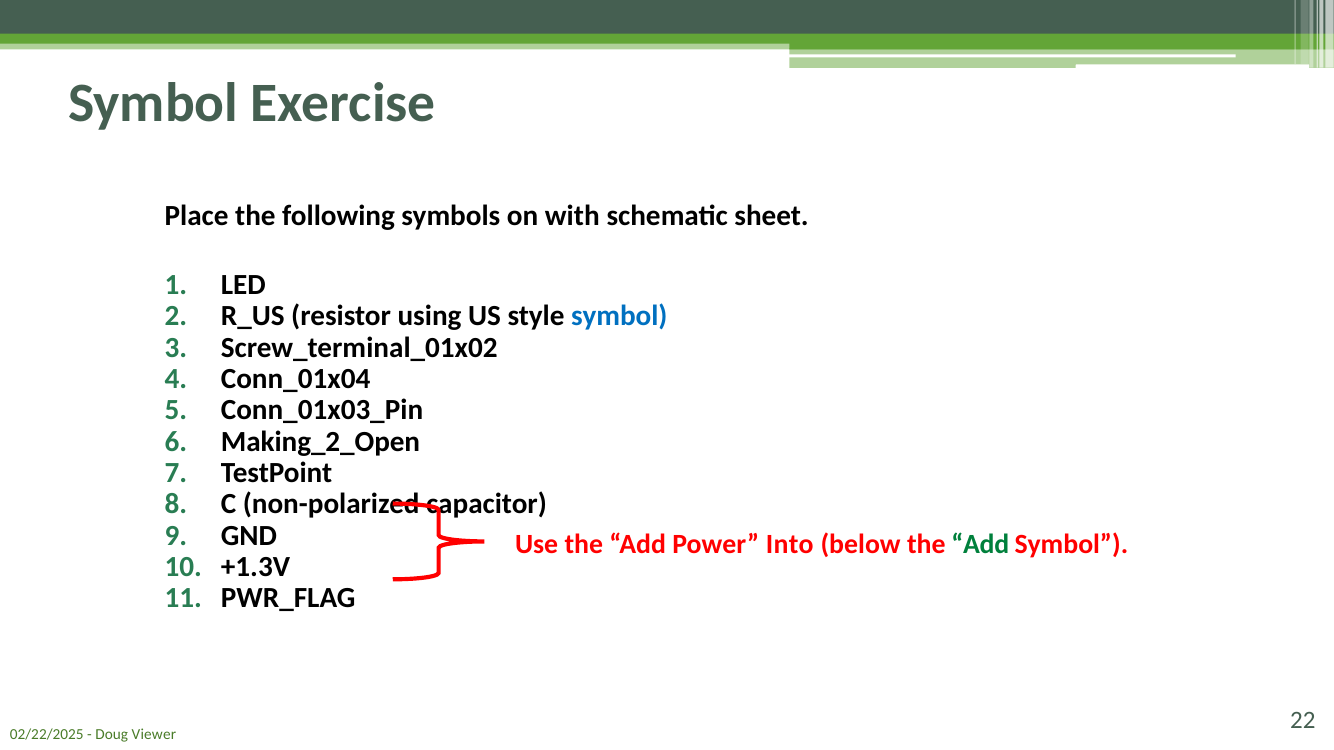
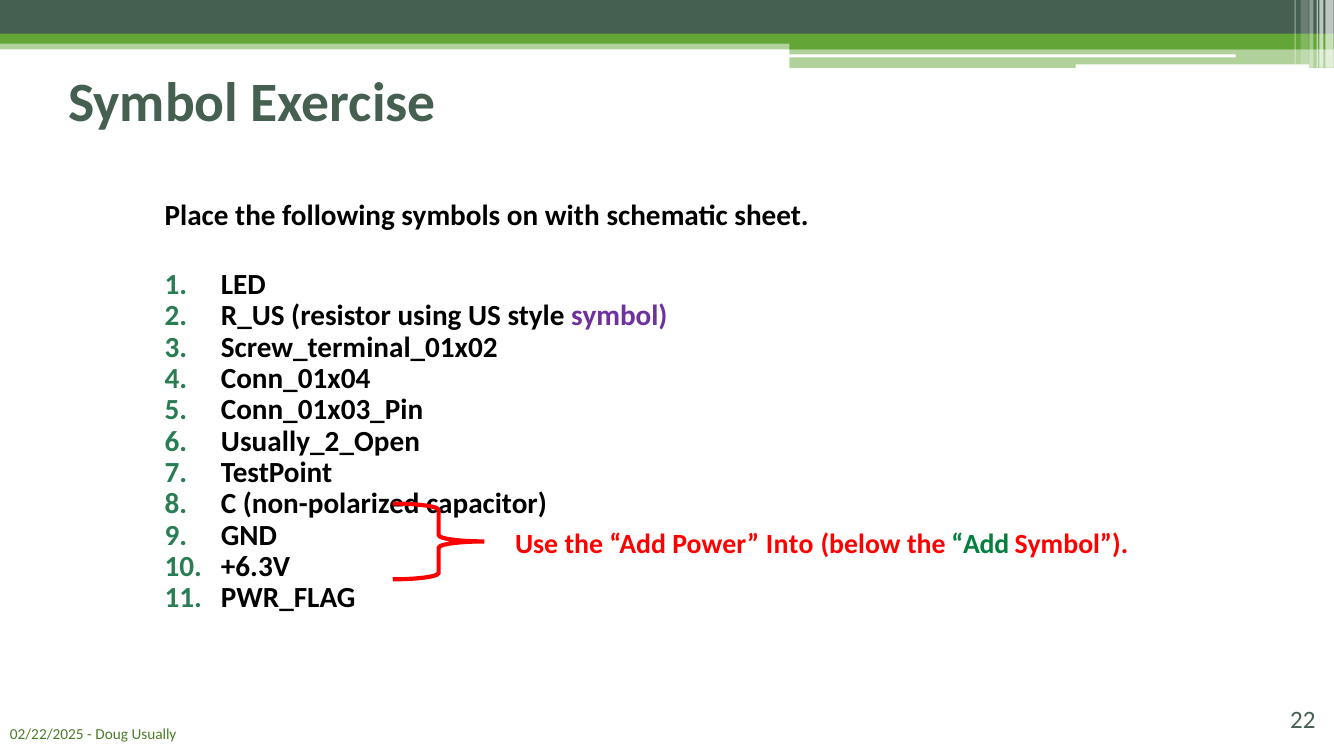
symbol at (619, 316) colour: blue -> purple
Making_2_Open: Making_2_Open -> Usually_2_Open
+1.3V: +1.3V -> +6.3V
Viewer: Viewer -> Usually
